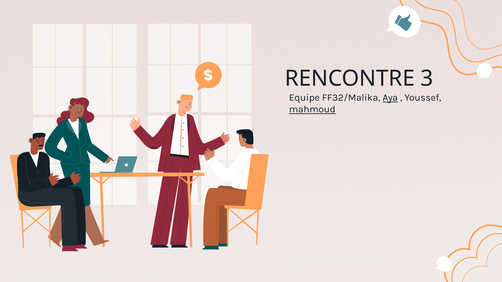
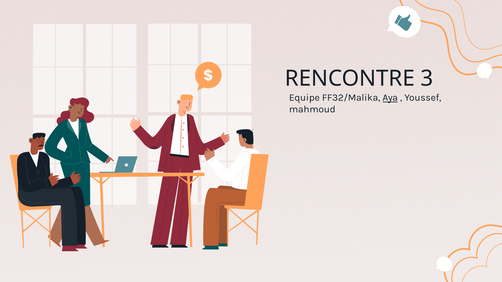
mahmoud underline: present -> none
